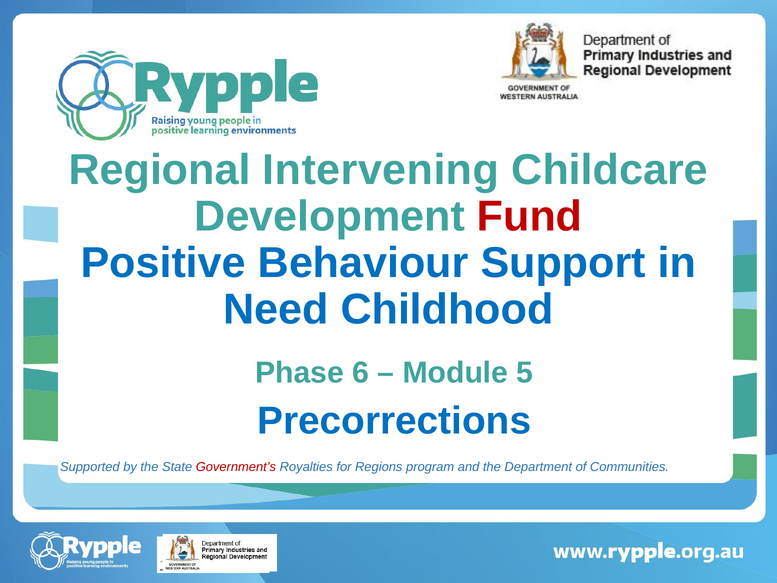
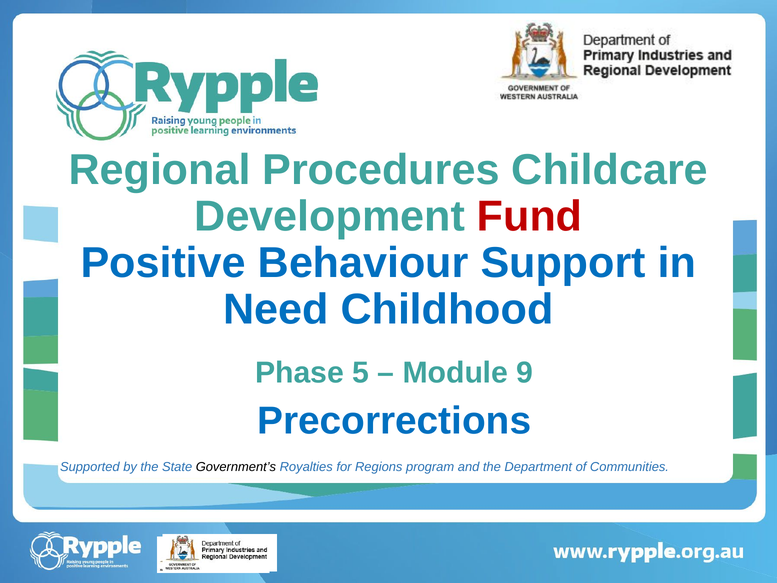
Intervening: Intervening -> Procedures
6: 6 -> 5
5: 5 -> 9
Government’s colour: red -> black
